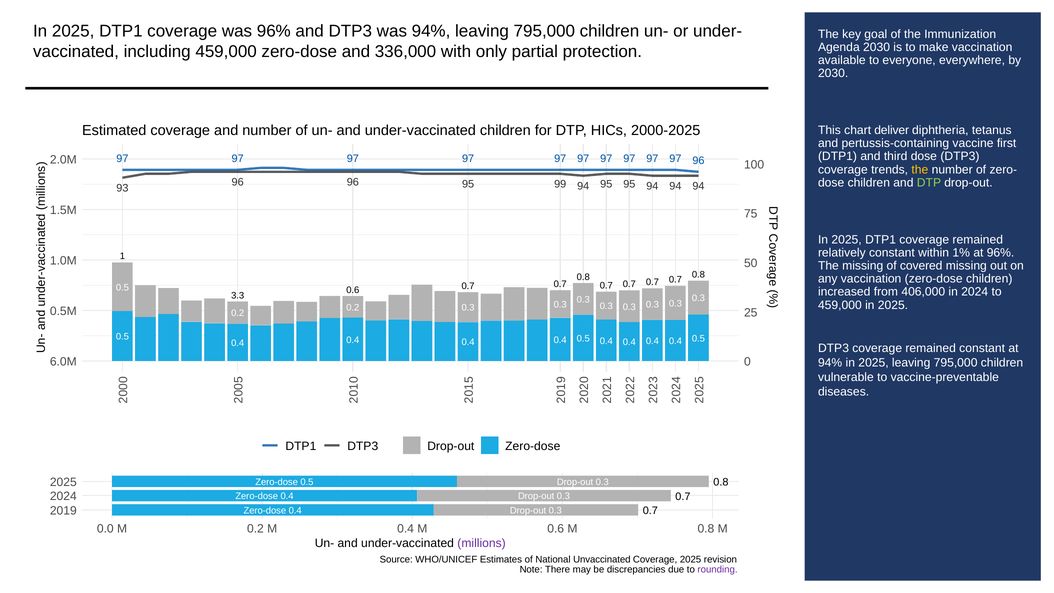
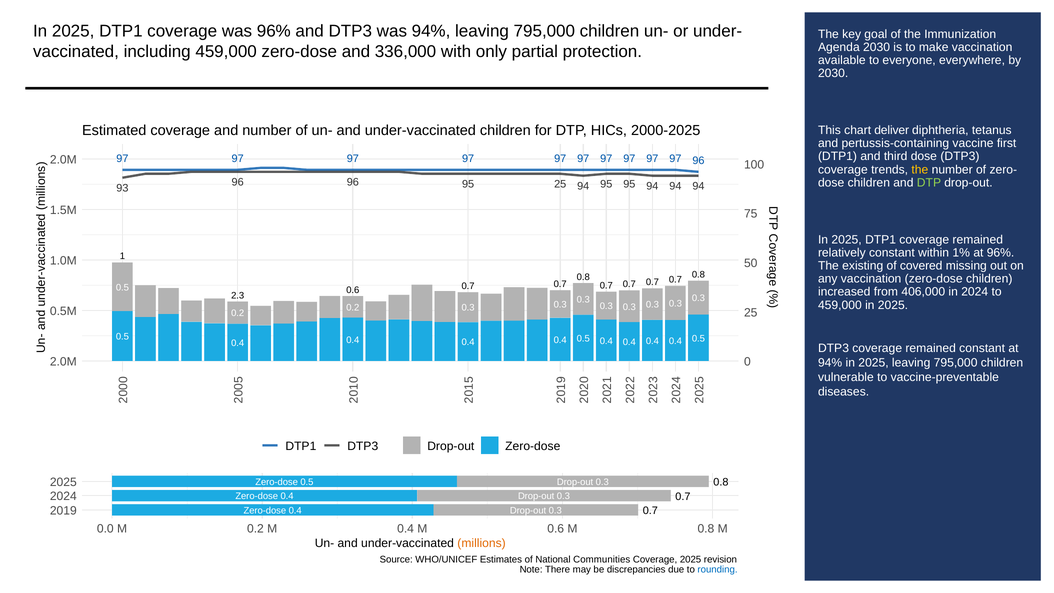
95 99: 99 -> 25
The missing: missing -> existing
3.3: 3.3 -> 2.3
6.0M at (63, 362): 6.0M -> 2.0M
millions colour: purple -> orange
Unvaccinated: Unvaccinated -> Communities
rounding colour: purple -> blue
